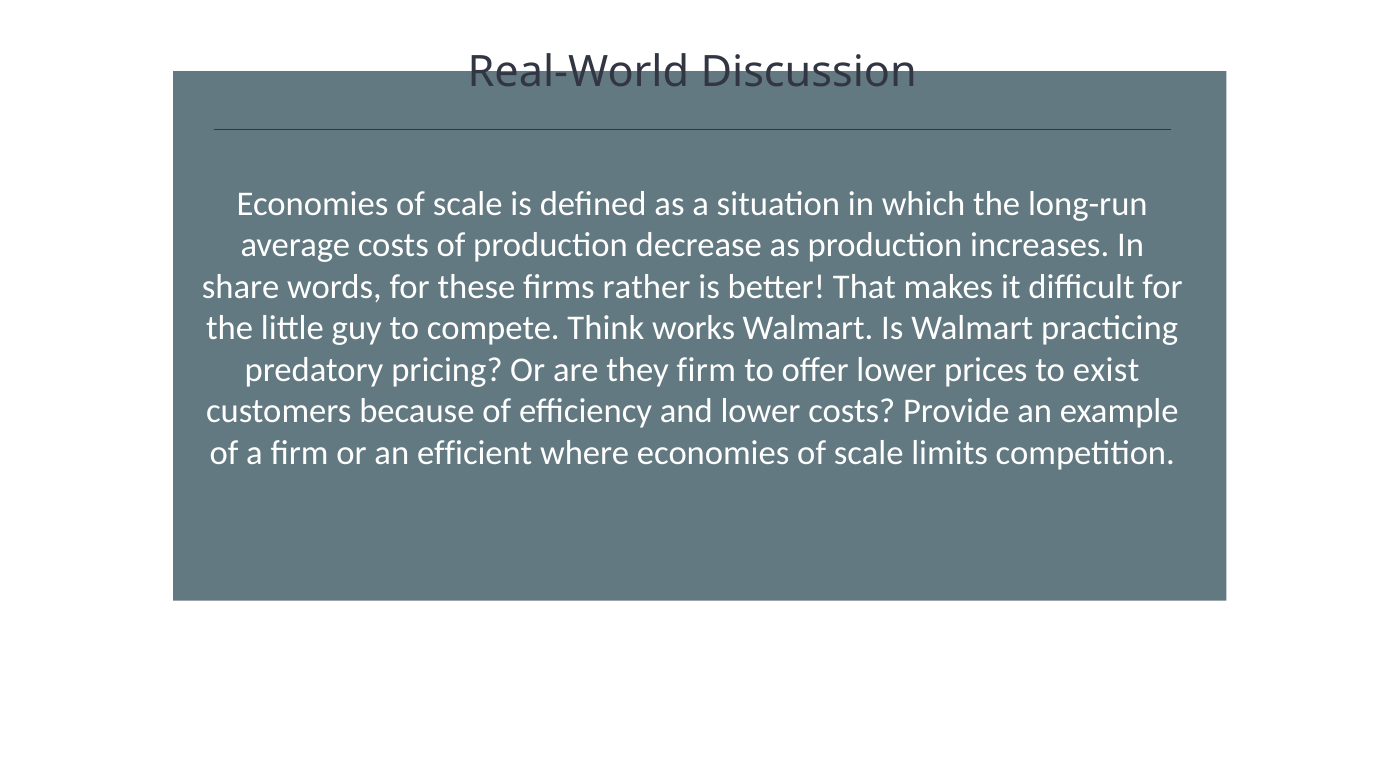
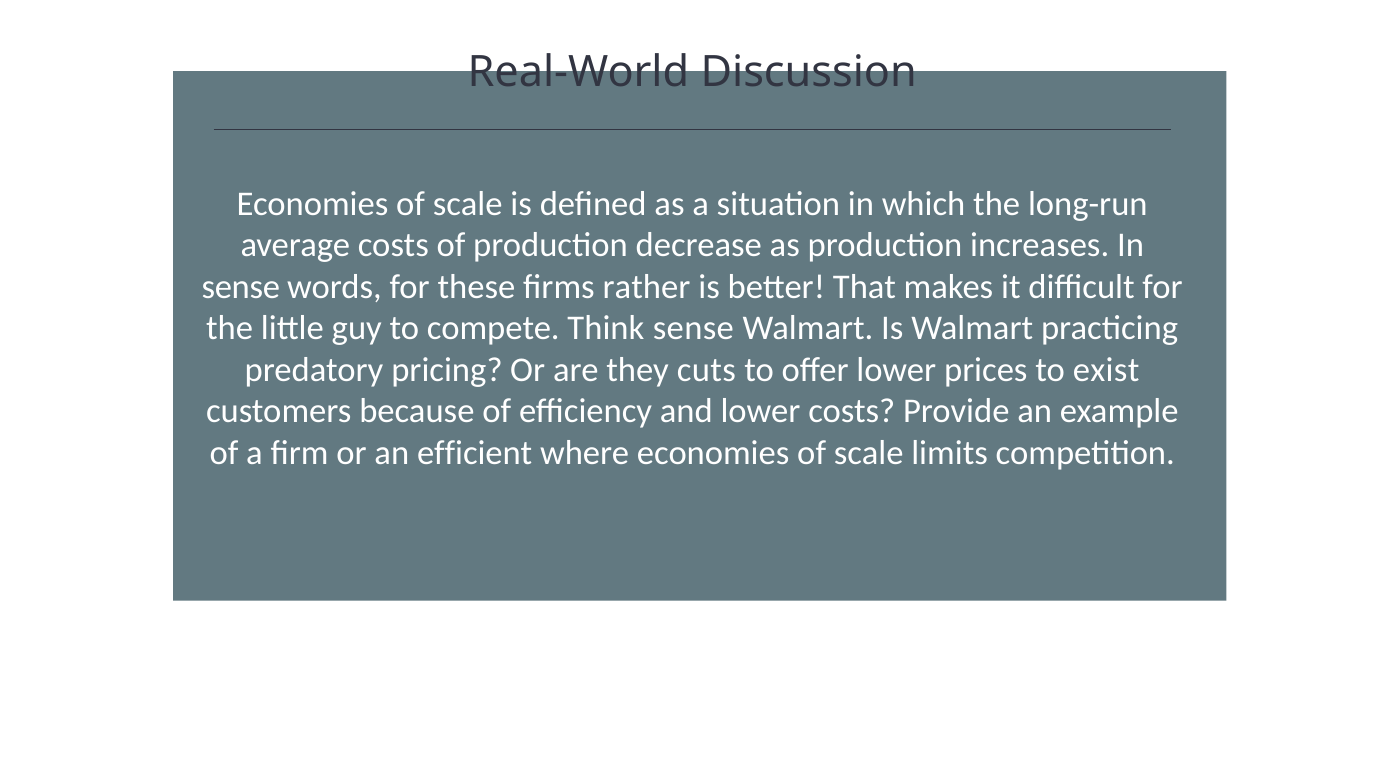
share at (241, 287): share -> sense
Think works: works -> sense
they firm: firm -> cuts
